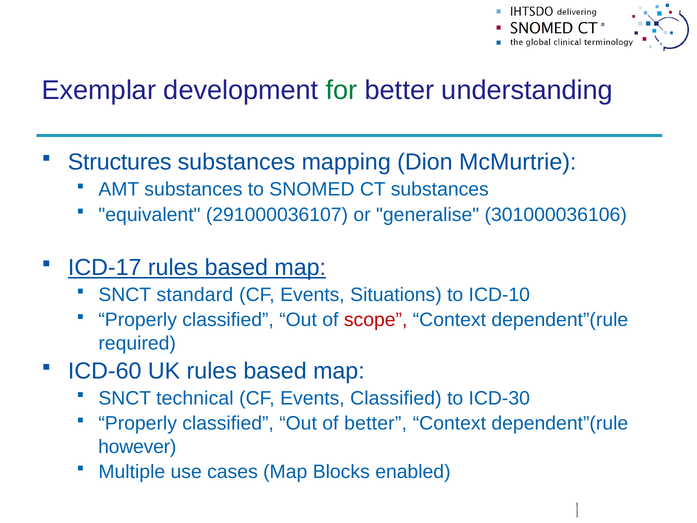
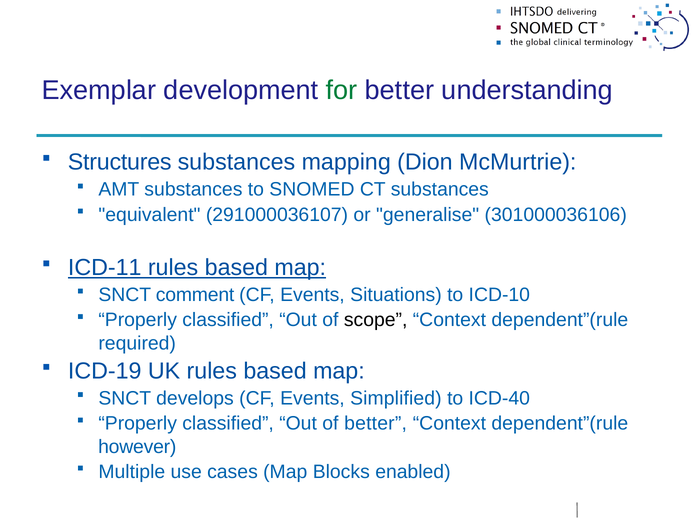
ICD-17: ICD-17 -> ICD-11
standard: standard -> comment
scope colour: red -> black
ICD-60: ICD-60 -> ICD-19
technical: technical -> develops
Events Classified: Classified -> Simplified
ICD-30: ICD-30 -> ICD-40
